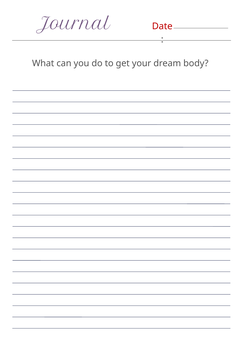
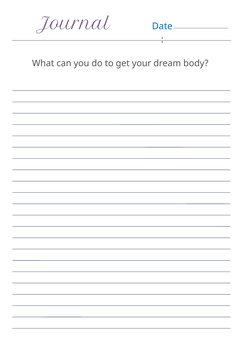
Date colour: red -> blue
